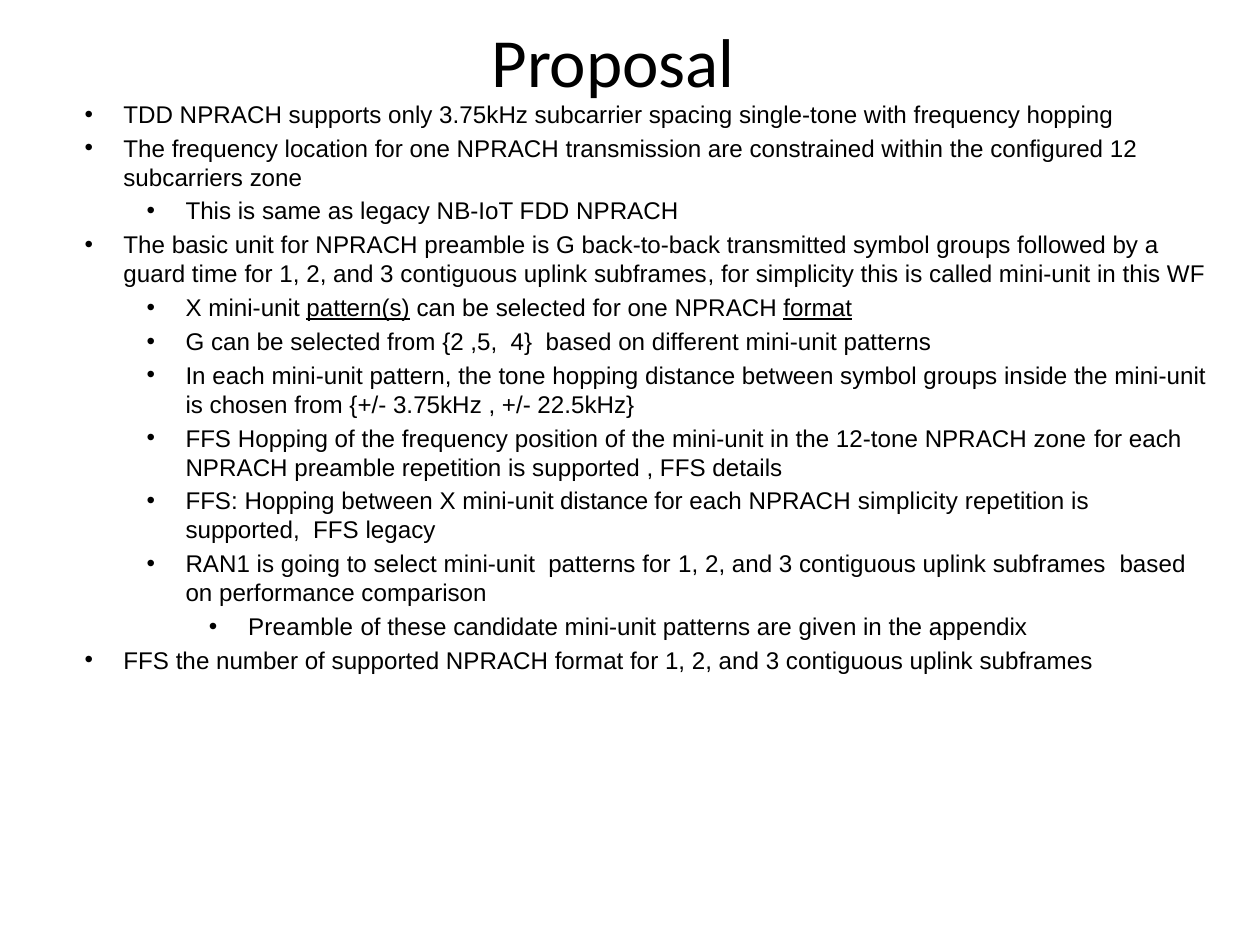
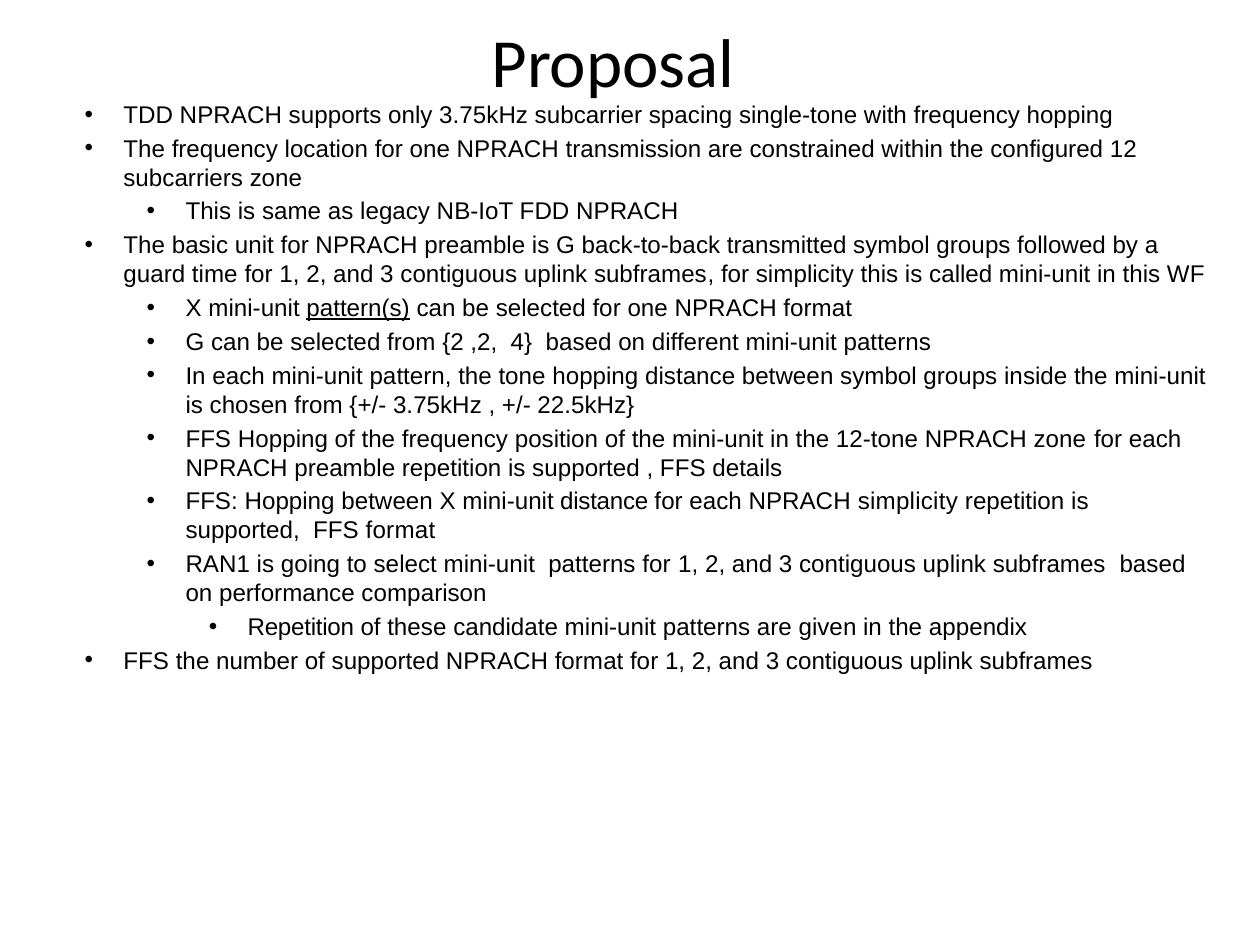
format at (818, 309) underline: present -> none
,5: ,5 -> ,2
FFS legacy: legacy -> format
Preamble at (301, 628): Preamble -> Repetition
